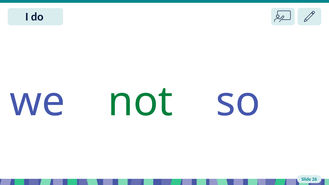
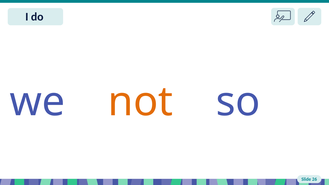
not colour: green -> orange
